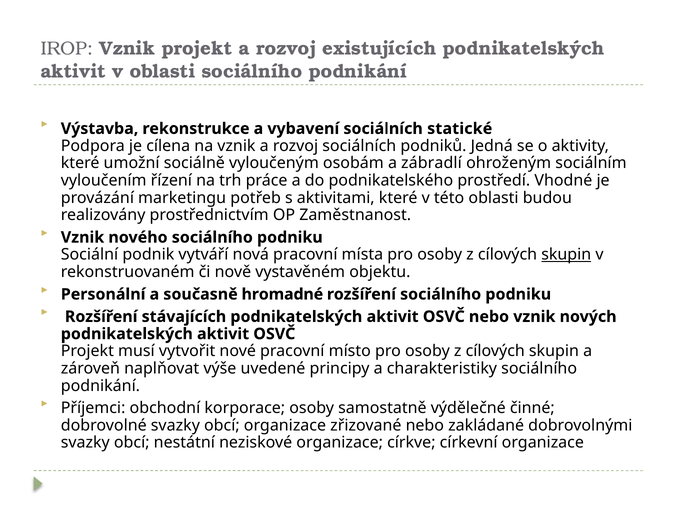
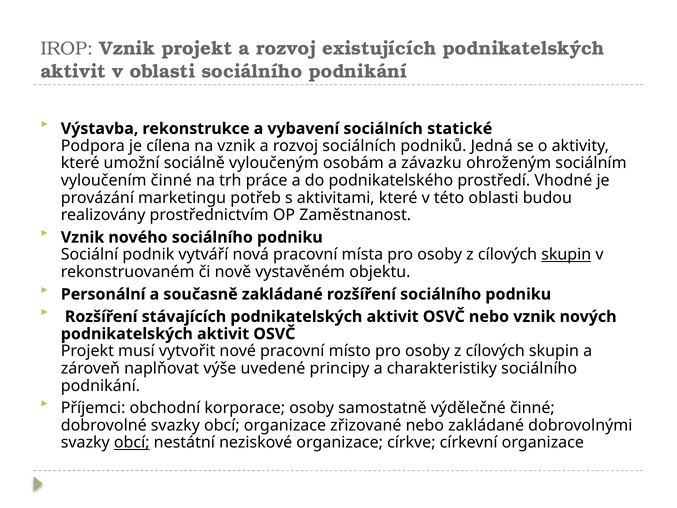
zábradlí: zábradlí -> závazku
vyloučením řízení: řízení -> činné
současně hromadné: hromadné -> zakládané
obcí at (132, 442) underline: none -> present
